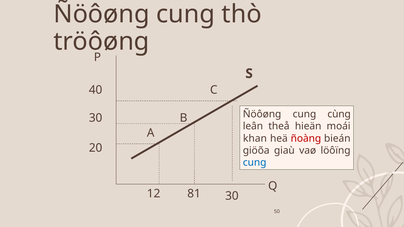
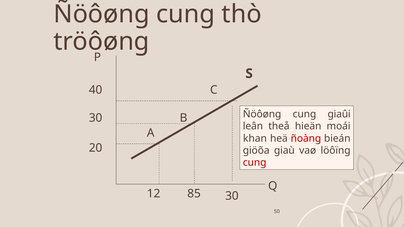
cùng: cùng -> giaûi
cung at (255, 163) colour: blue -> red
81: 81 -> 85
